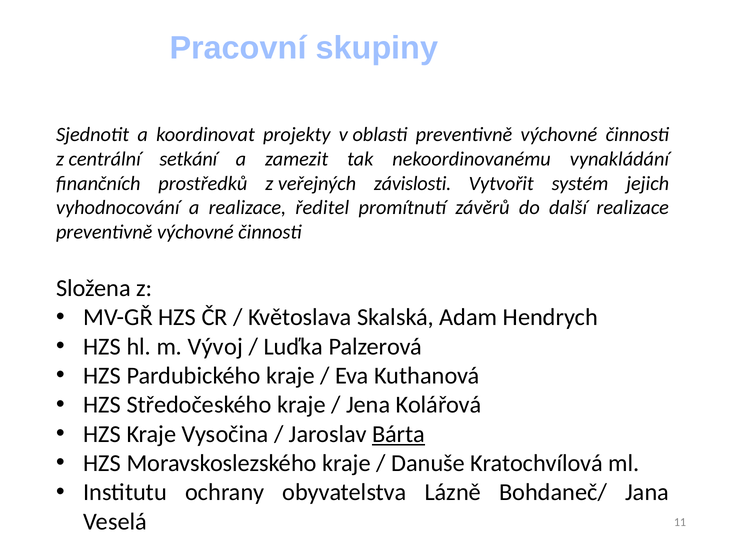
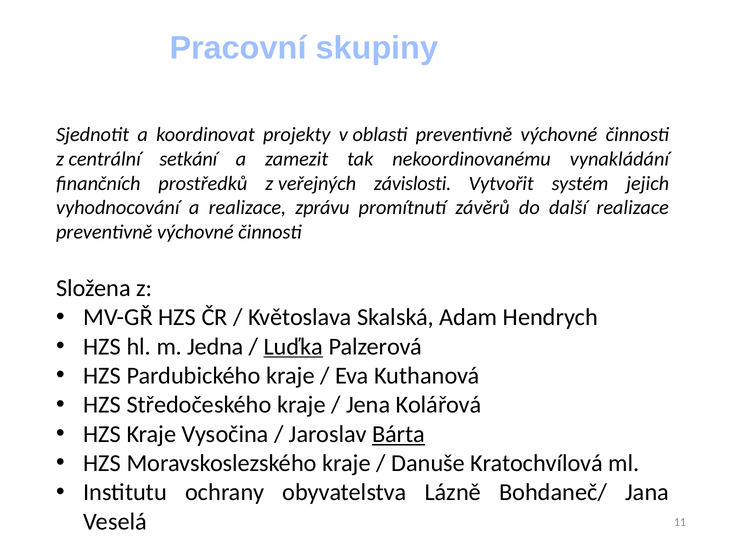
ředitel: ředitel -> zprávu
Vývoj: Vývoj -> Jedna
Luďka underline: none -> present
